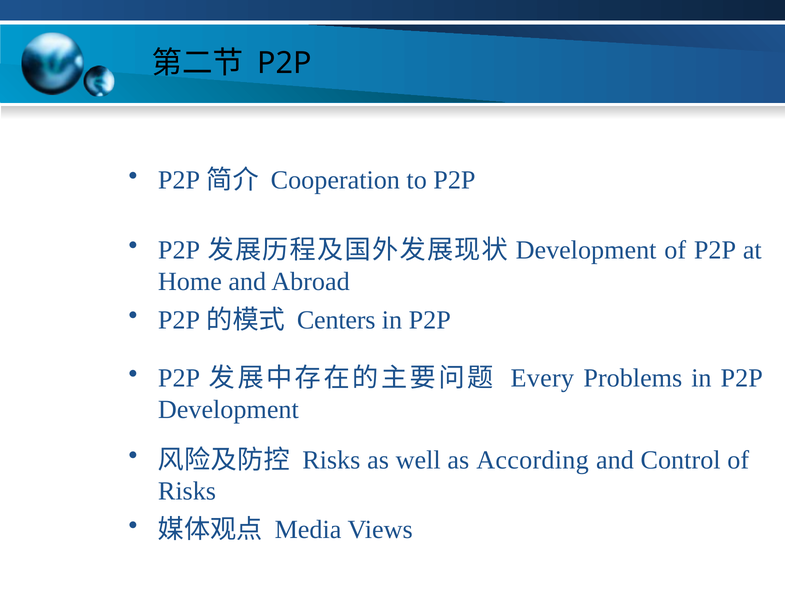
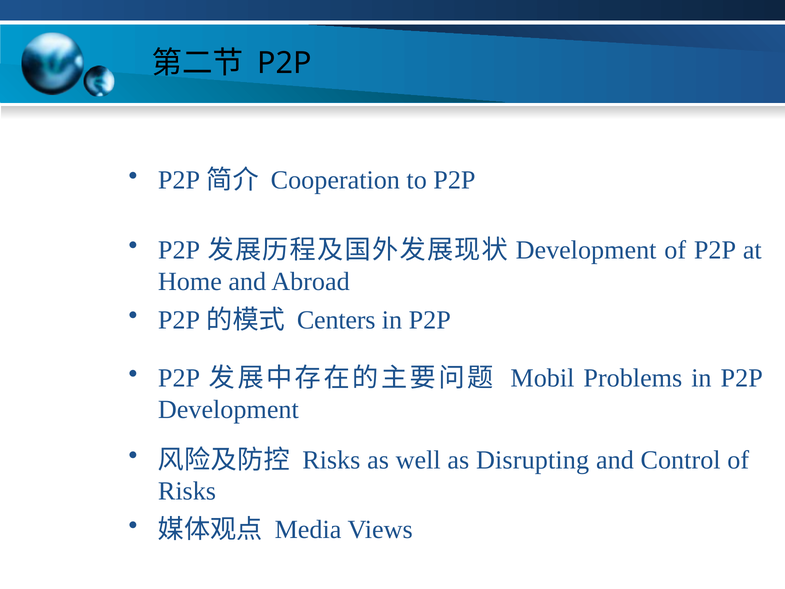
Every: Every -> Mobil
According: According -> Disrupting
